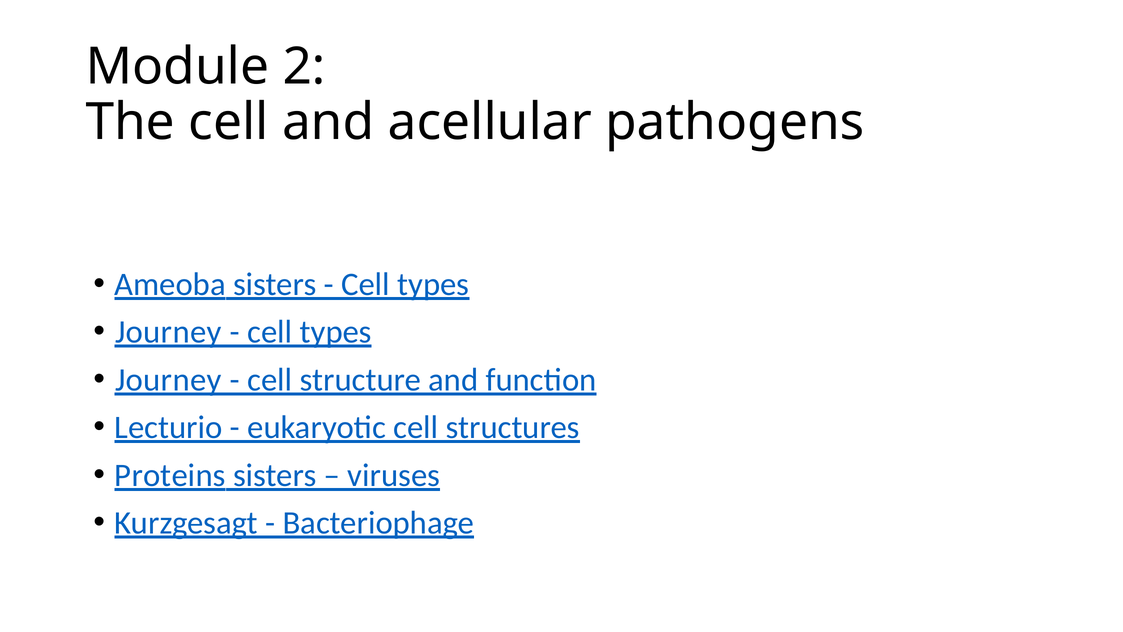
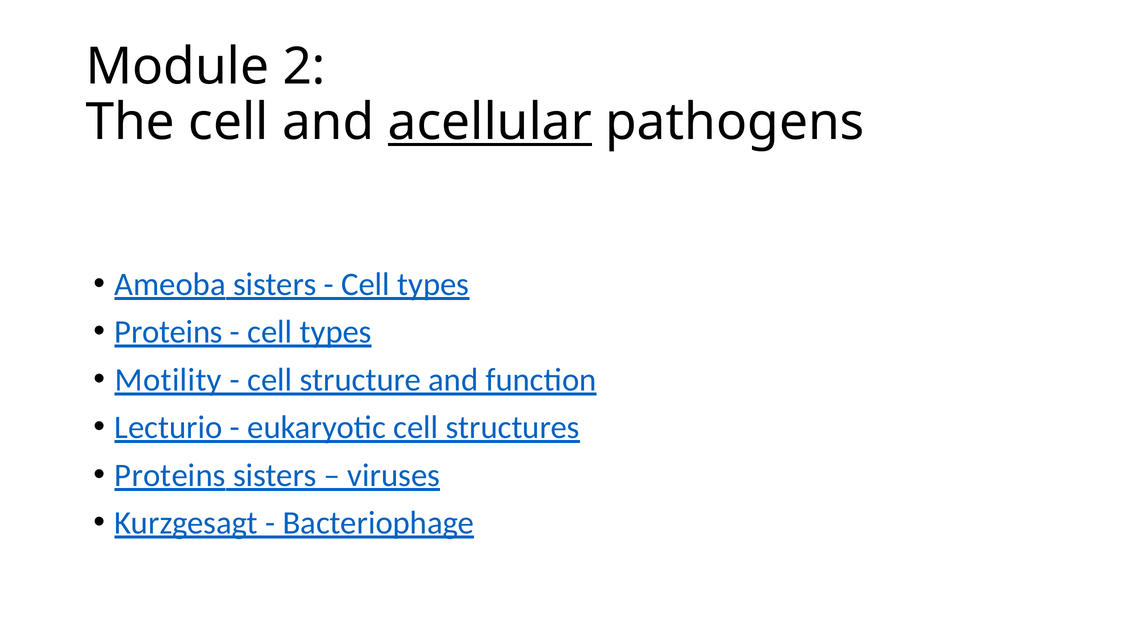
acellular underline: none -> present
Journey at (168, 332): Journey -> Proteins
Journey at (168, 380): Journey -> Motility
